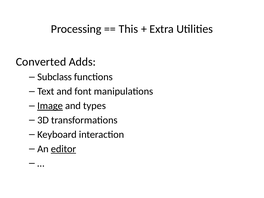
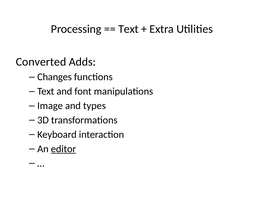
This at (128, 29): This -> Text
Subclass: Subclass -> Changes
Image underline: present -> none
